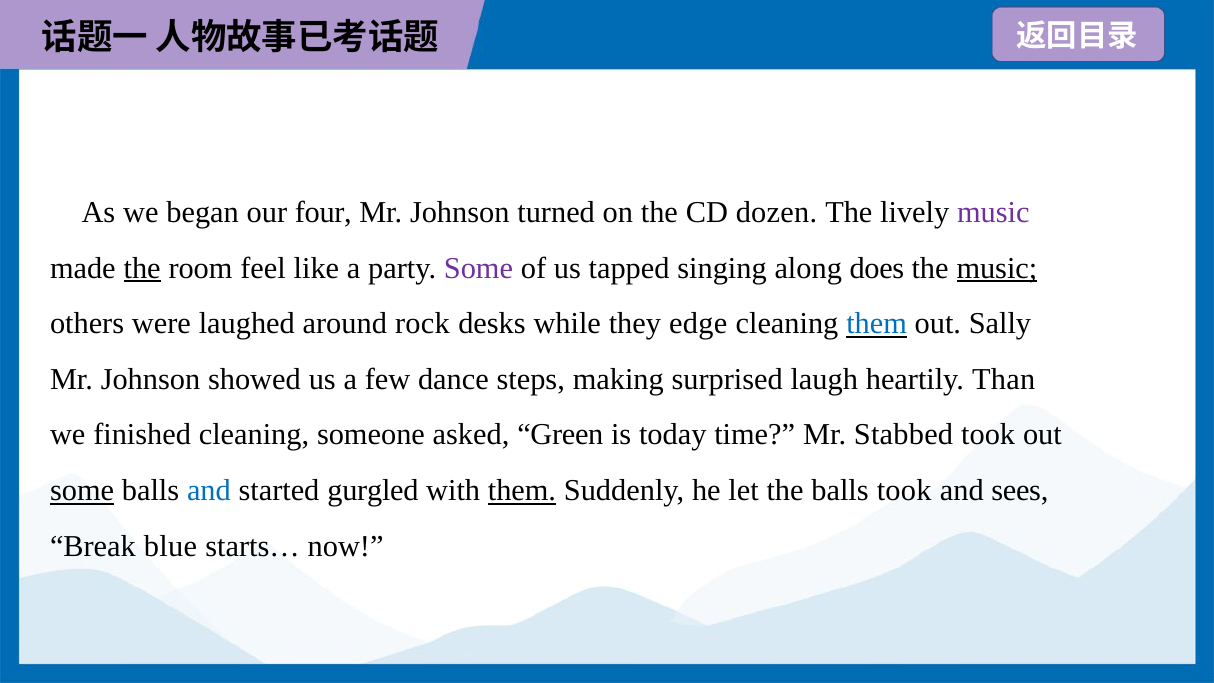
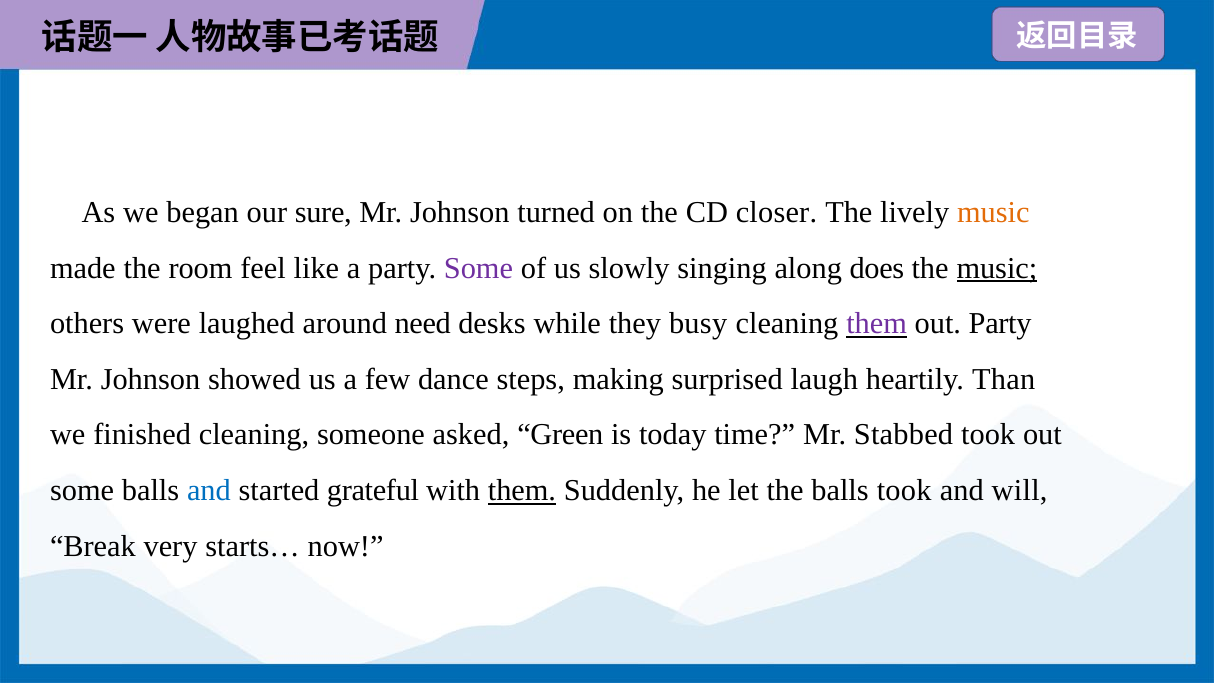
four: four -> sure
dozen: dozen -> closer
music at (993, 212) colour: purple -> orange
the at (142, 268) underline: present -> none
tapped: tapped -> slowly
rock: rock -> need
edge: edge -> busy
them at (877, 324) colour: blue -> purple
out Sally: Sally -> Party
some at (82, 490) underline: present -> none
gurgled: gurgled -> grateful
sees: sees -> will
blue: blue -> very
